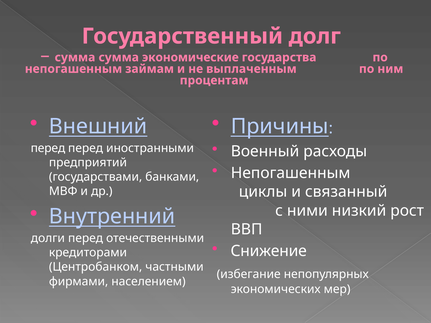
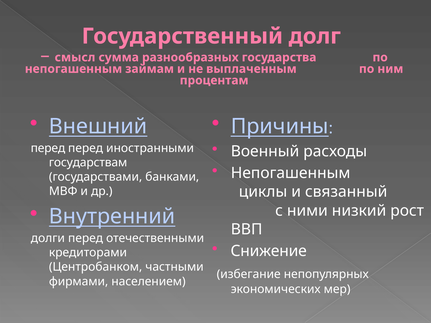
сумма at (75, 57): сумма -> смысл
экономические: экономические -> разнообразных
предприятий: предприятий -> государствам
